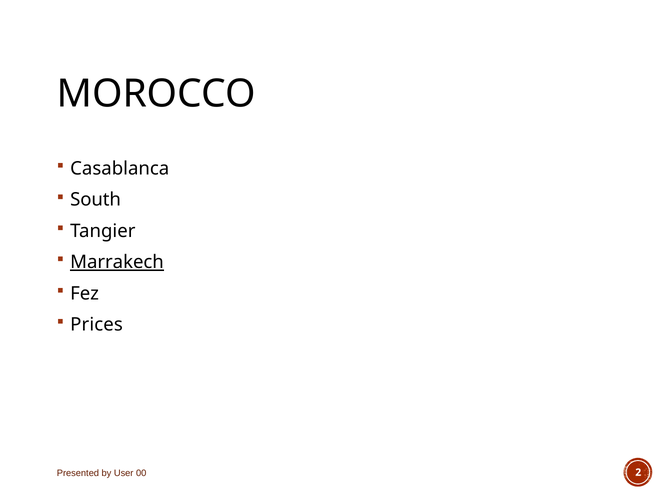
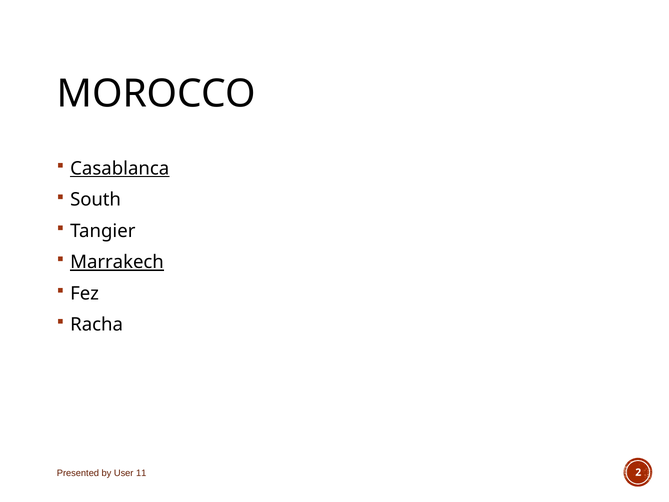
Casablanca underline: none -> present
Prices: Prices -> Racha
00: 00 -> 11
